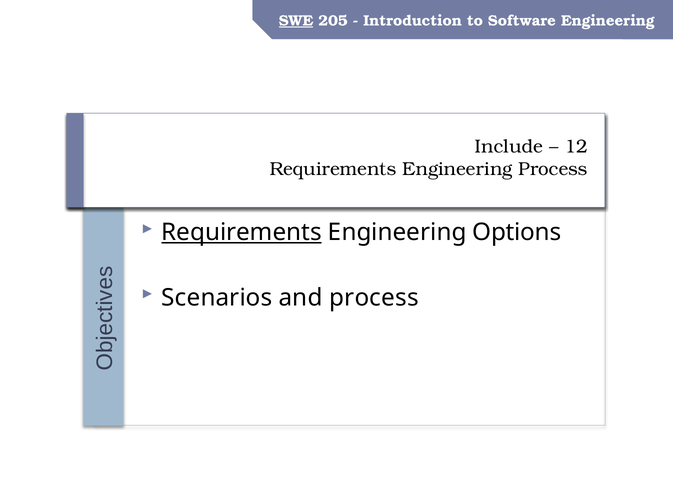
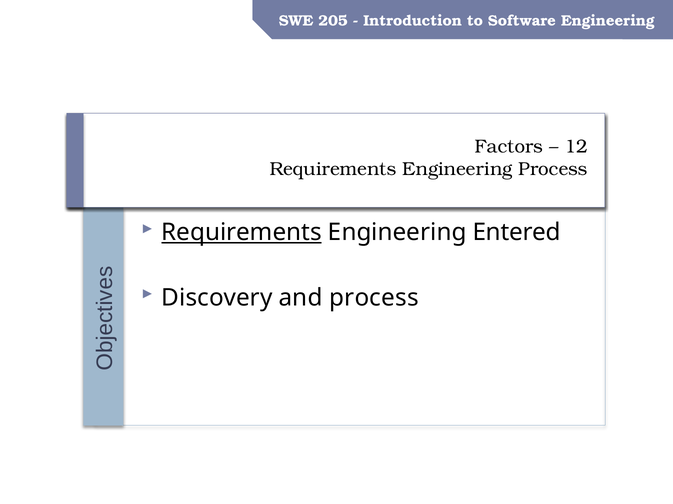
SWE underline: present -> none
Include: Include -> Factors
Options: Options -> Entered
Scenarios: Scenarios -> Discovery
